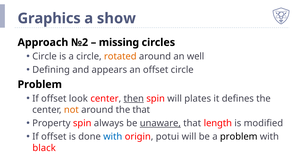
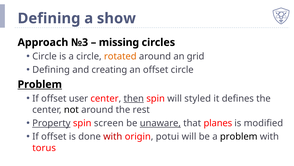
Graphics at (49, 18): Graphics -> Defining
№2: №2 -> №3
well: well -> grid
appears: appears -> creating
Problem at (40, 84) underline: none -> present
look: look -> user
plates: plates -> styled
not colour: orange -> black
the that: that -> rest
Property underline: none -> present
always: always -> screen
length: length -> planes
with at (113, 136) colour: blue -> red
black: black -> torus
